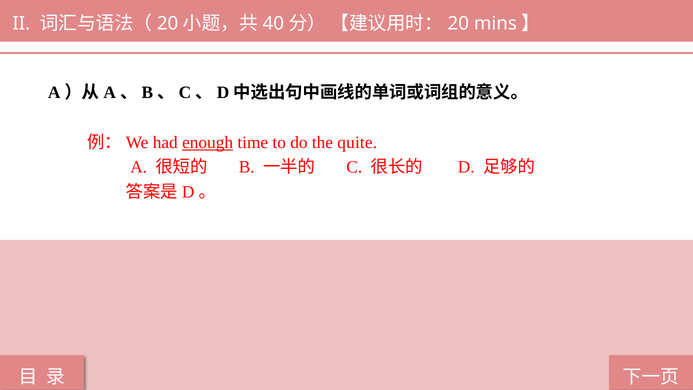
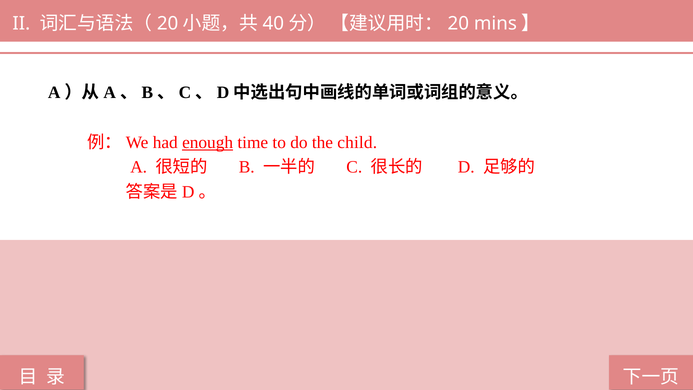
quite: quite -> child
